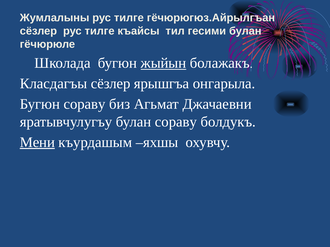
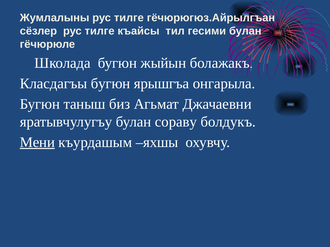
жыйын underline: present -> none
Класдагъы сёзлер: сёзлер -> бугюн
Бугюн сораву: сораву -> таныш
